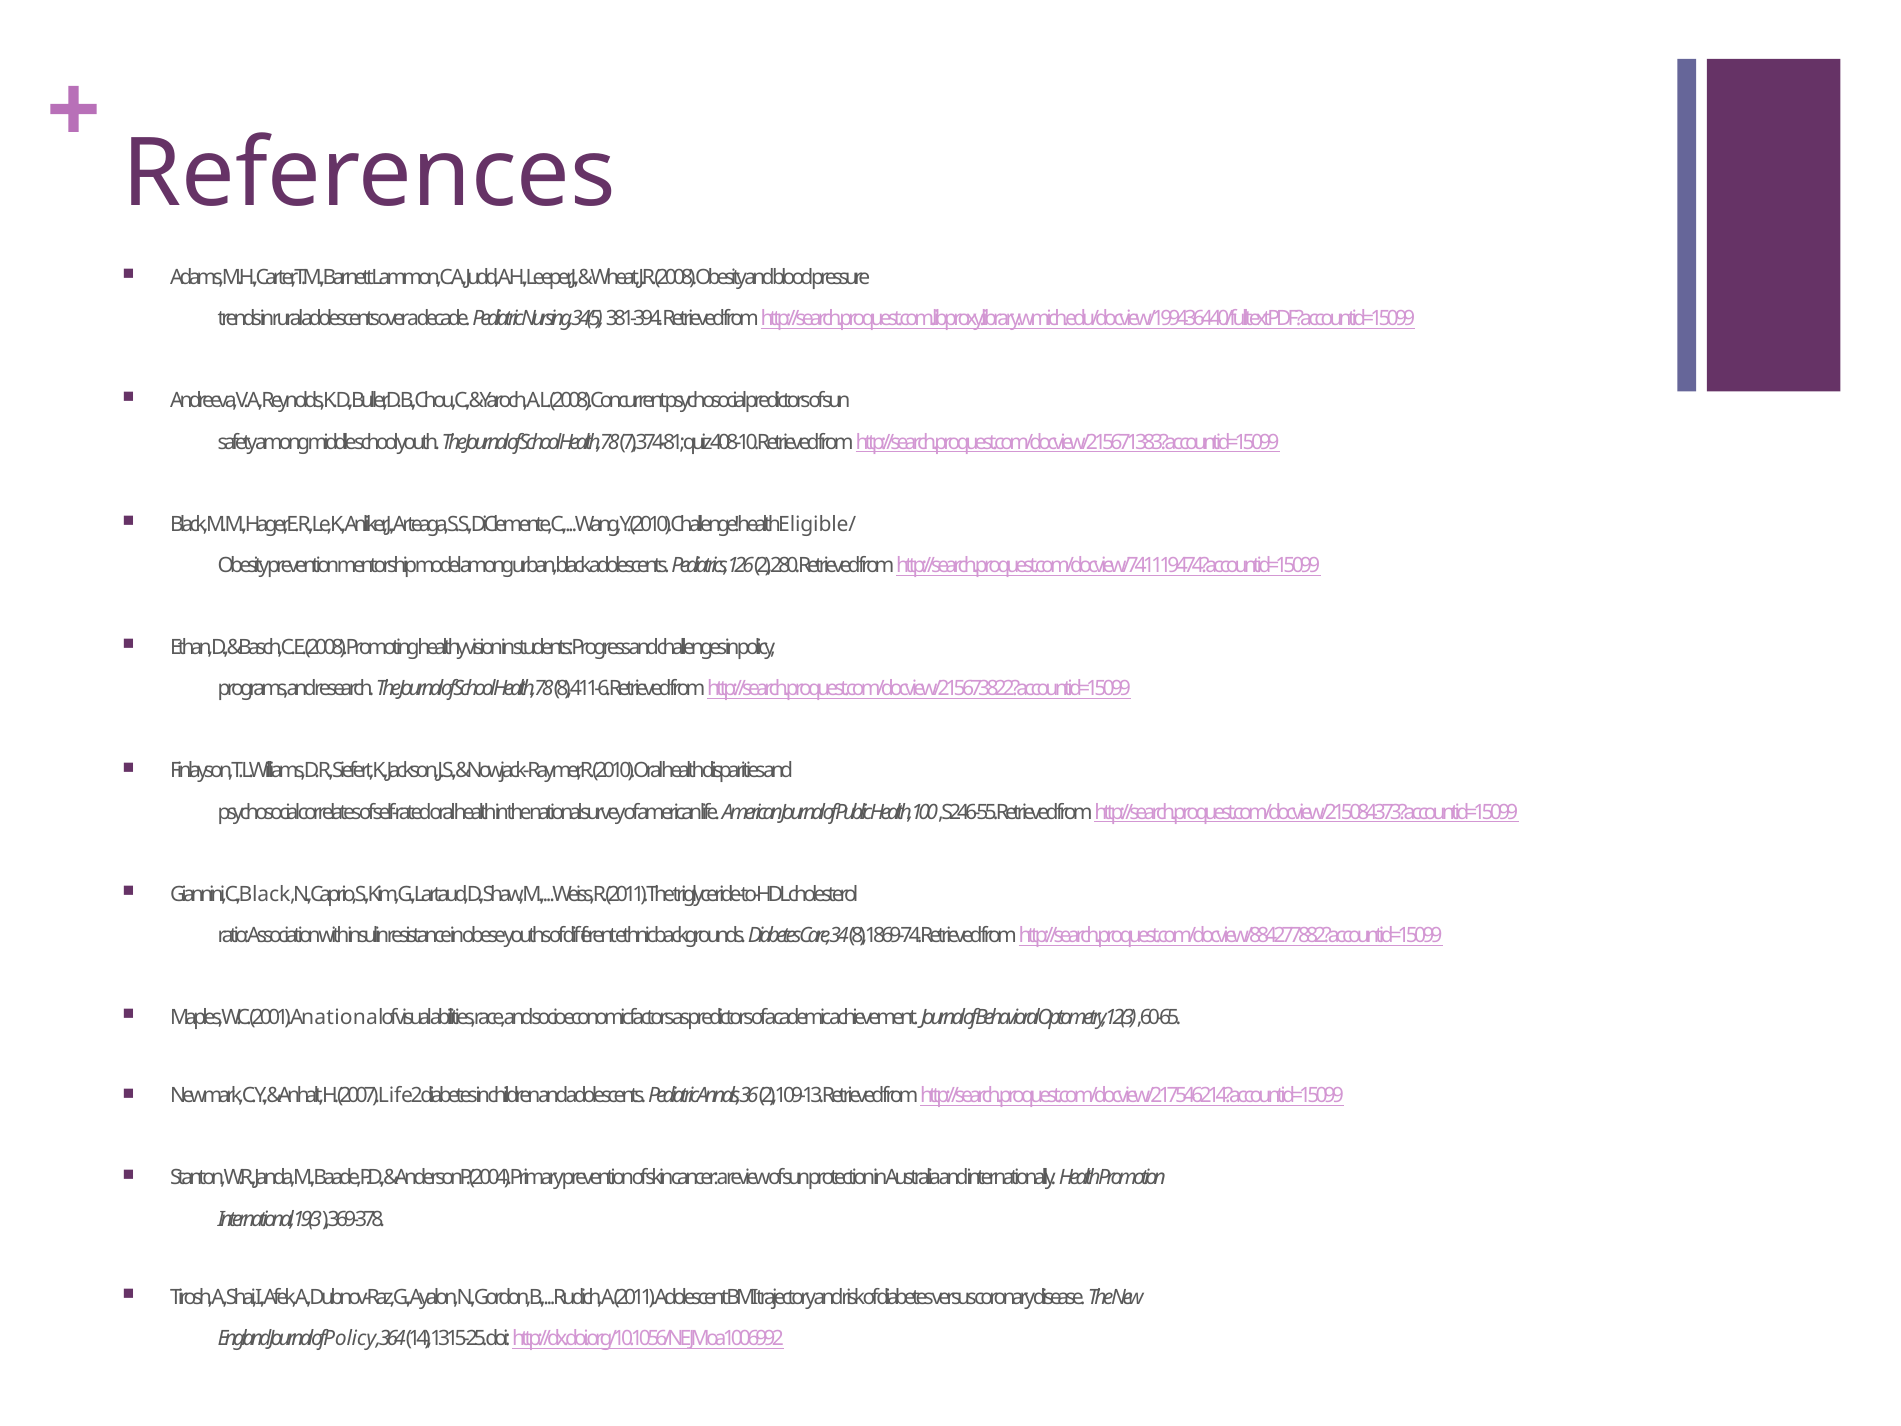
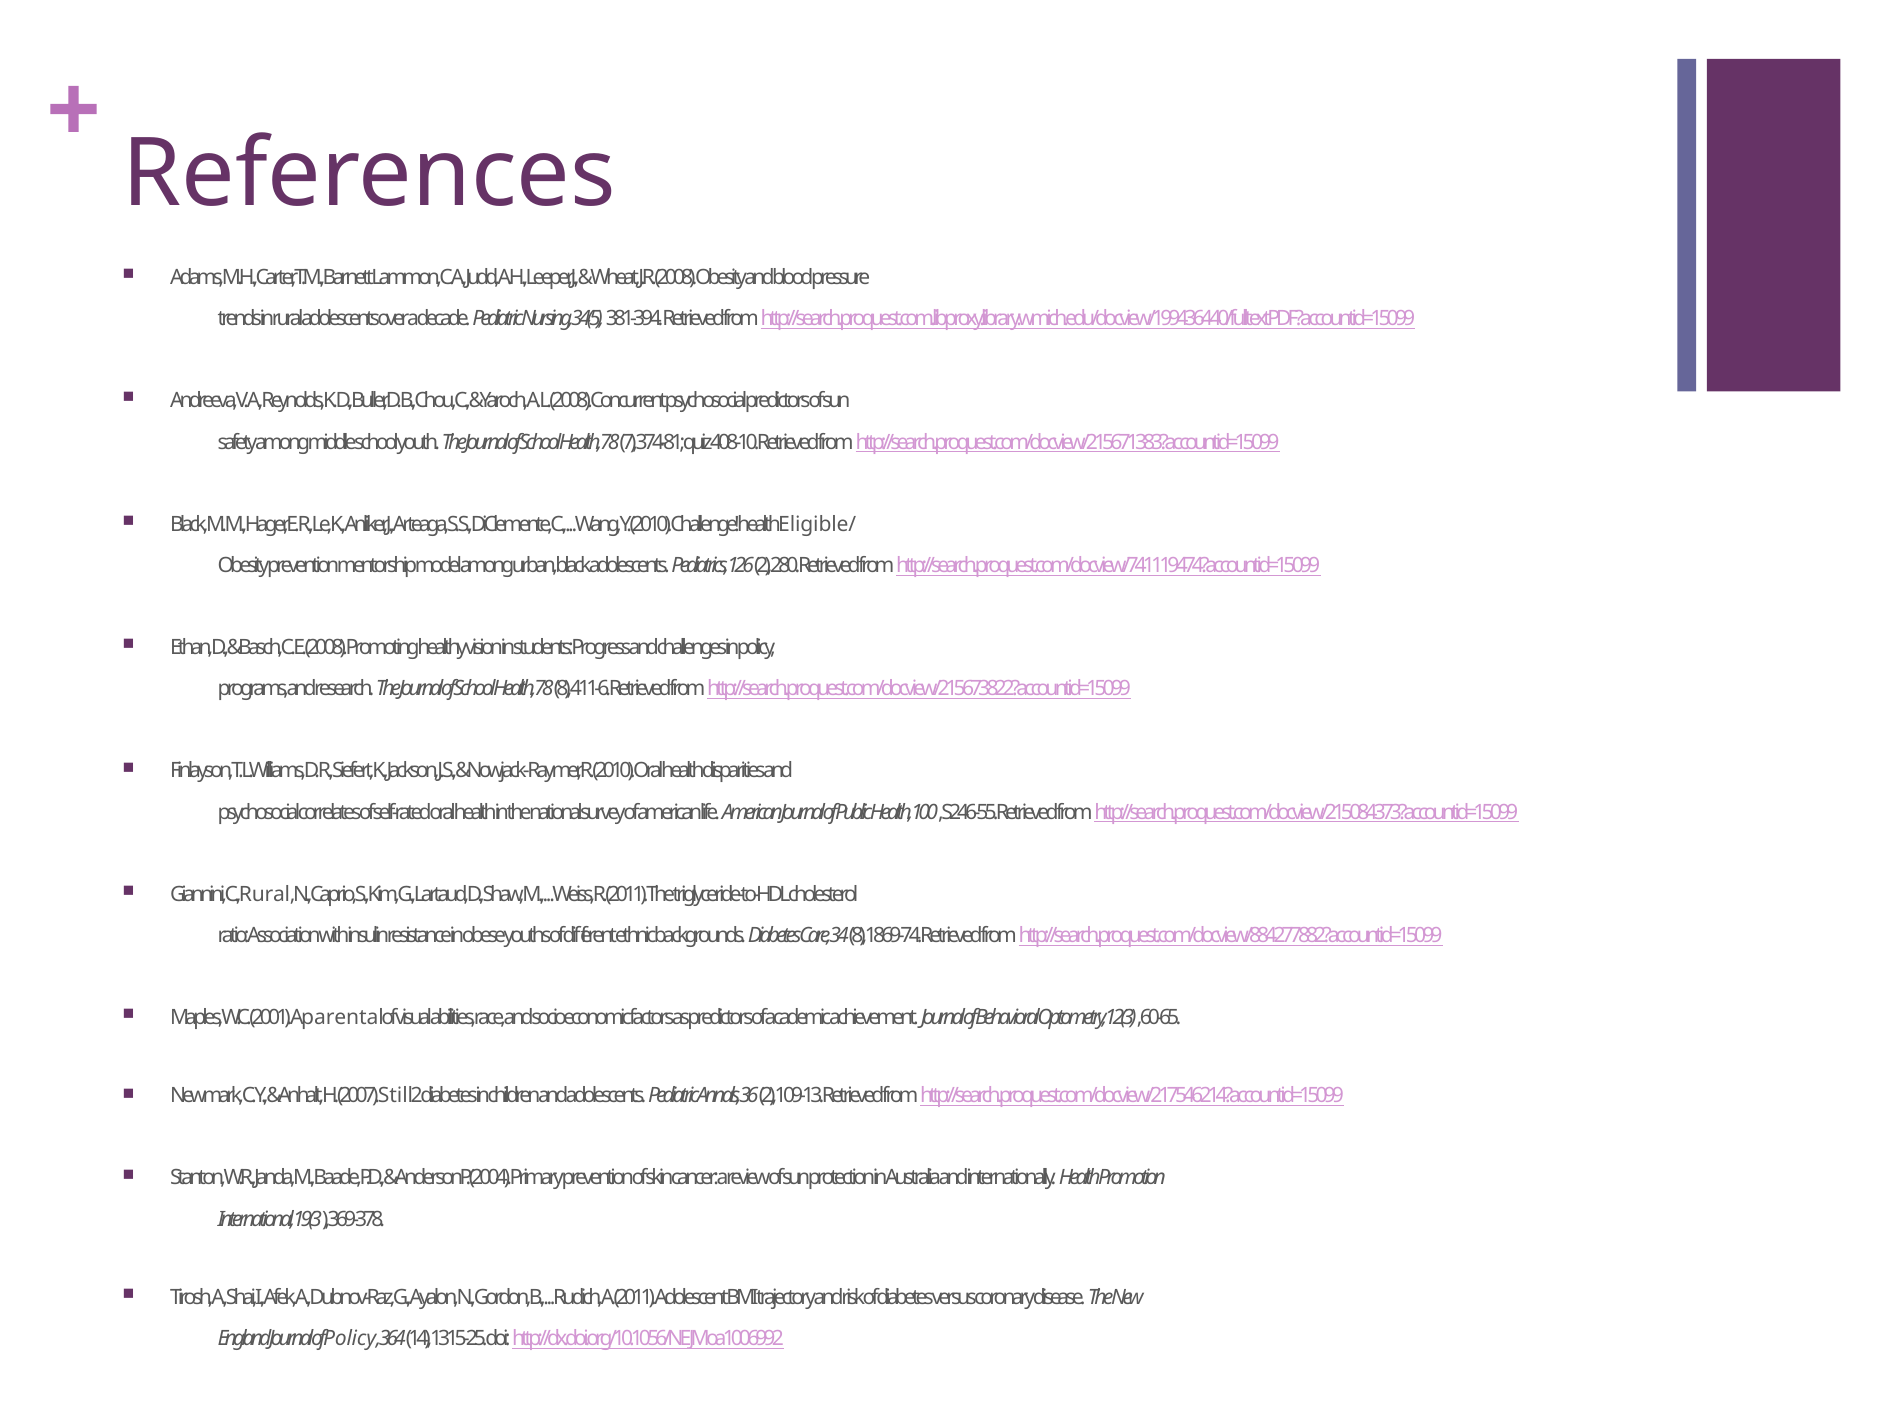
Black at (267, 894): Black -> Rural
A national: national -> parental
2007 Life: Life -> Still
